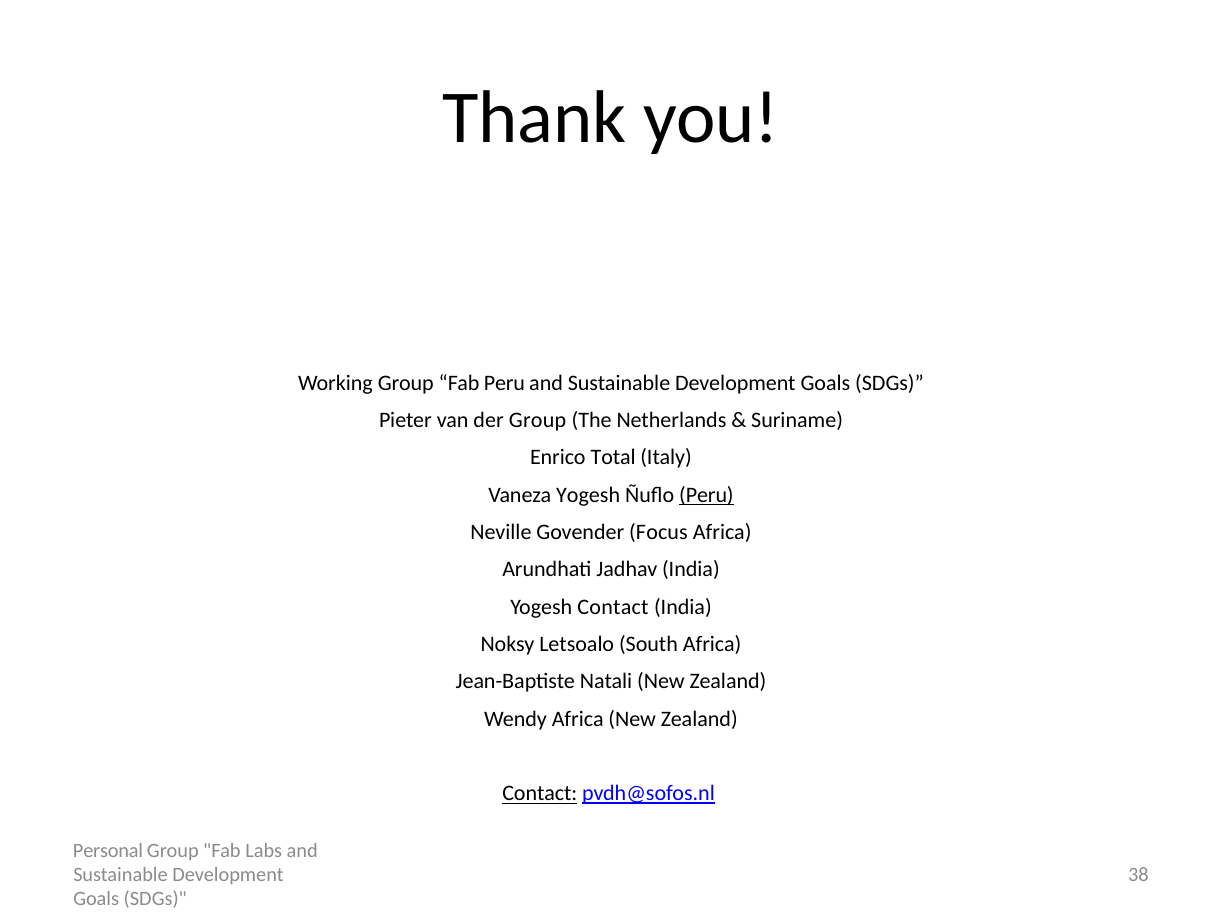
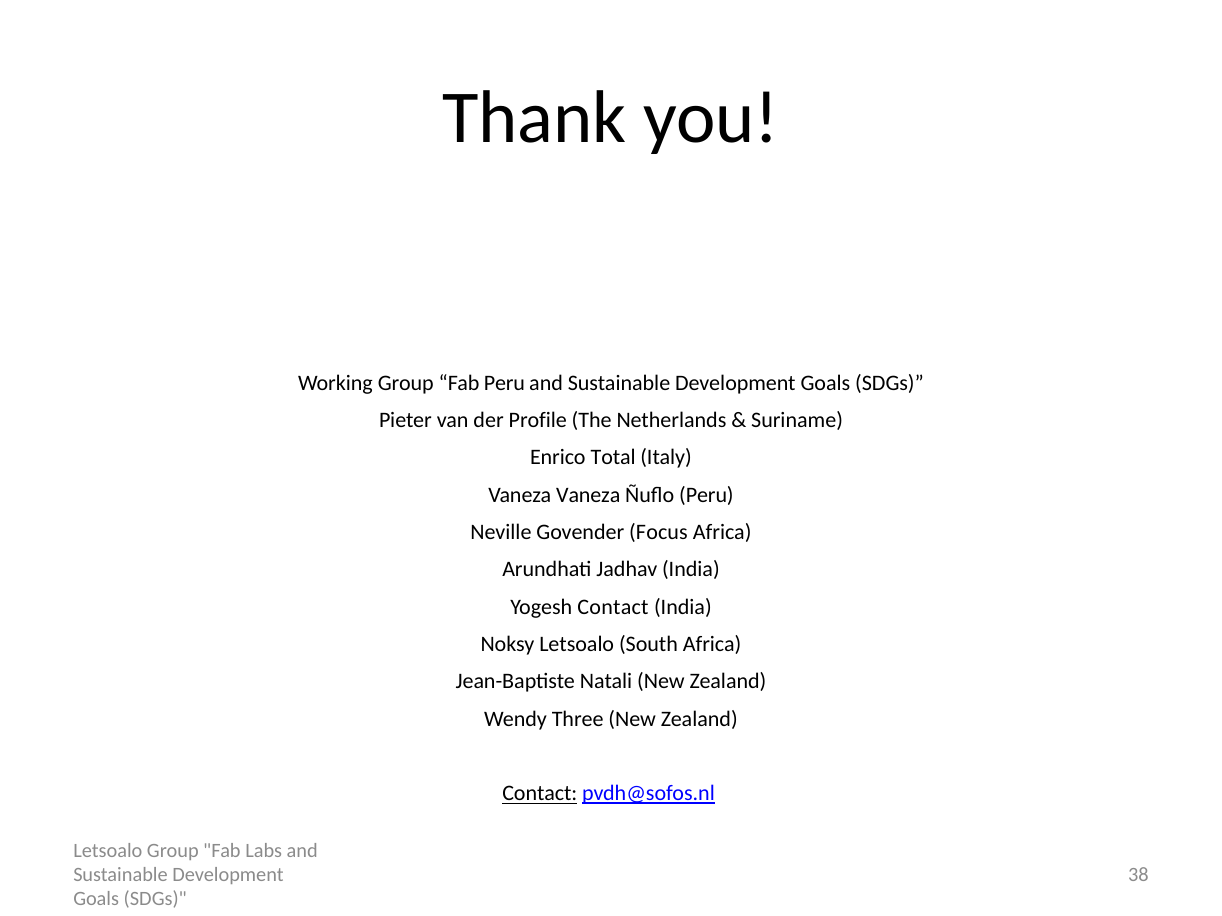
der Group: Group -> Profile
Vaneza Yogesh: Yogesh -> Vaneza
Peru at (706, 495) underline: present -> none
Wendy Africa: Africa -> Three
Personal at (108, 851): Personal -> Letsoalo
